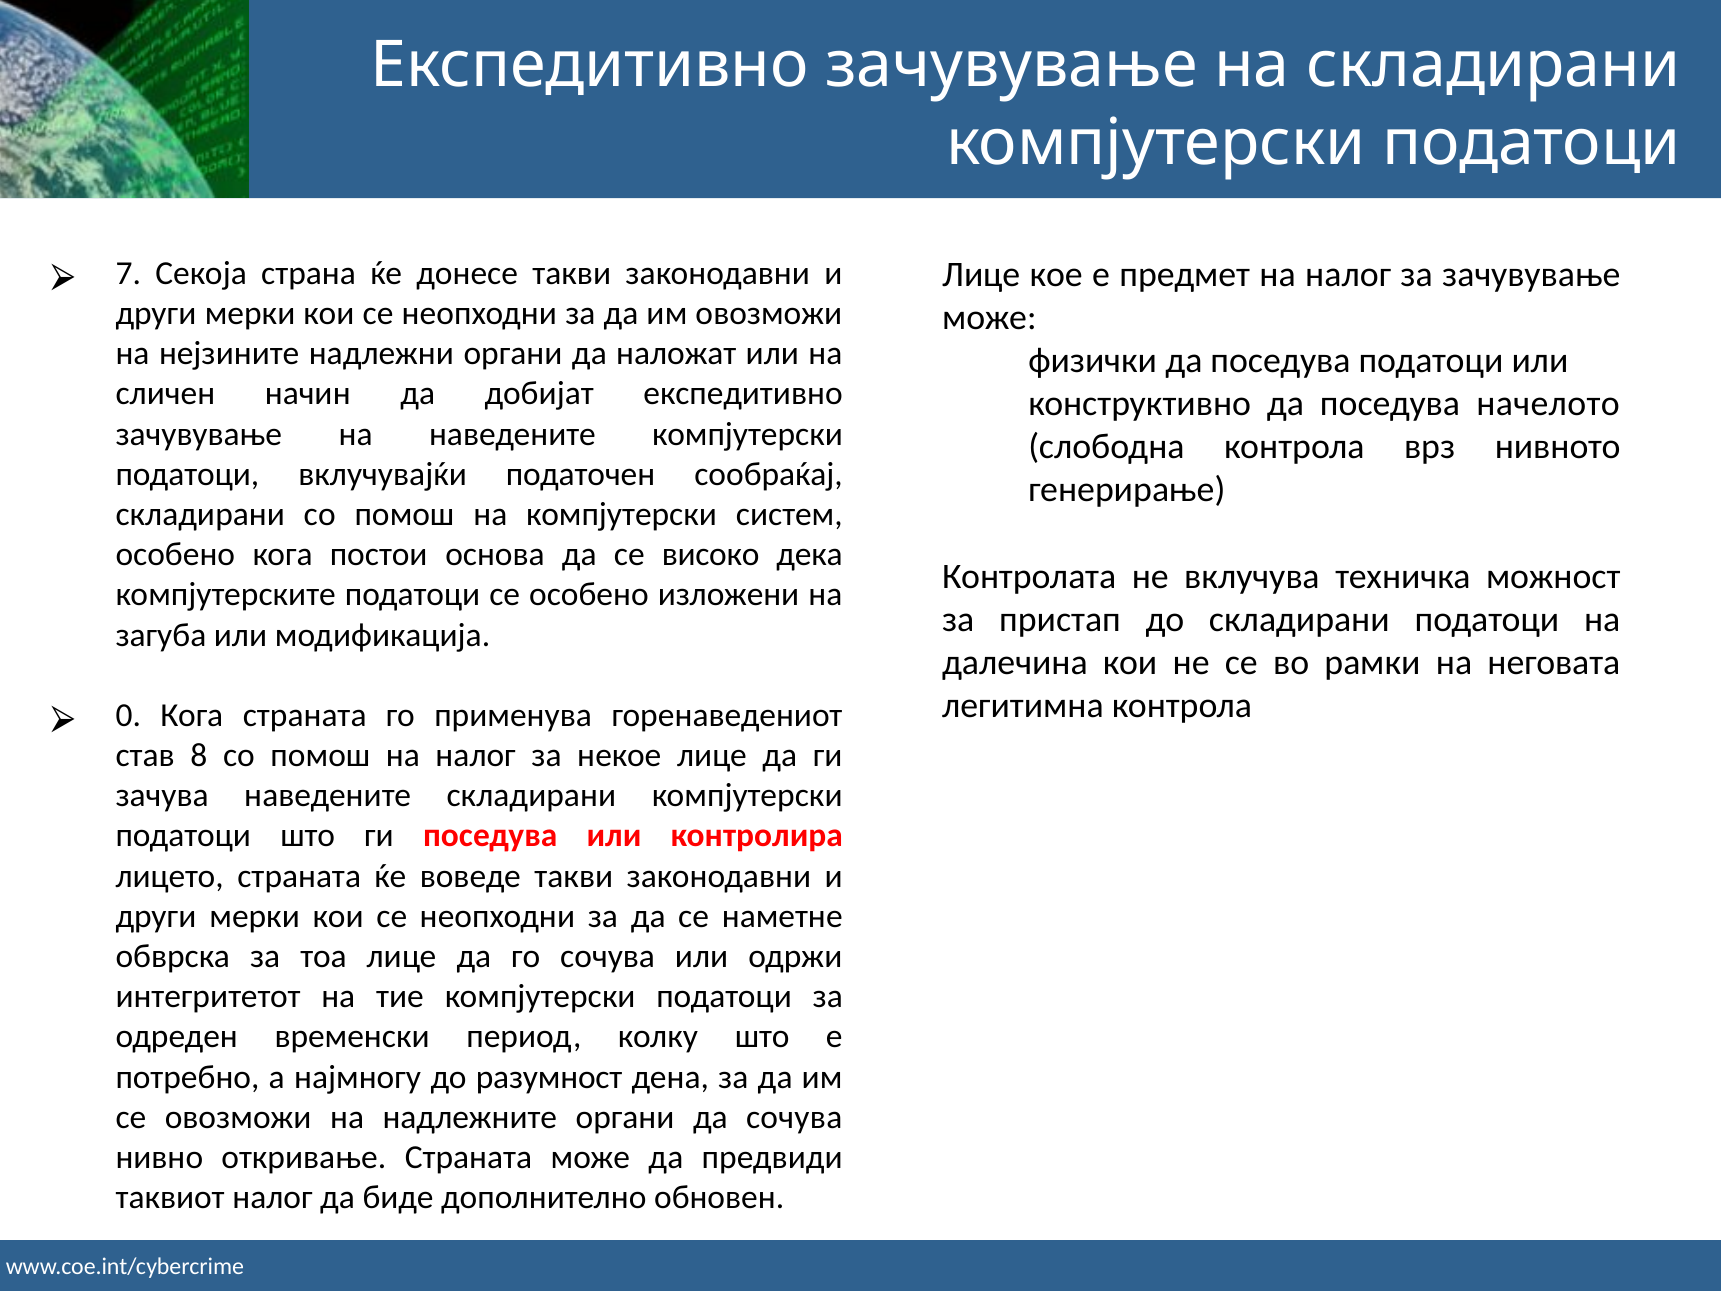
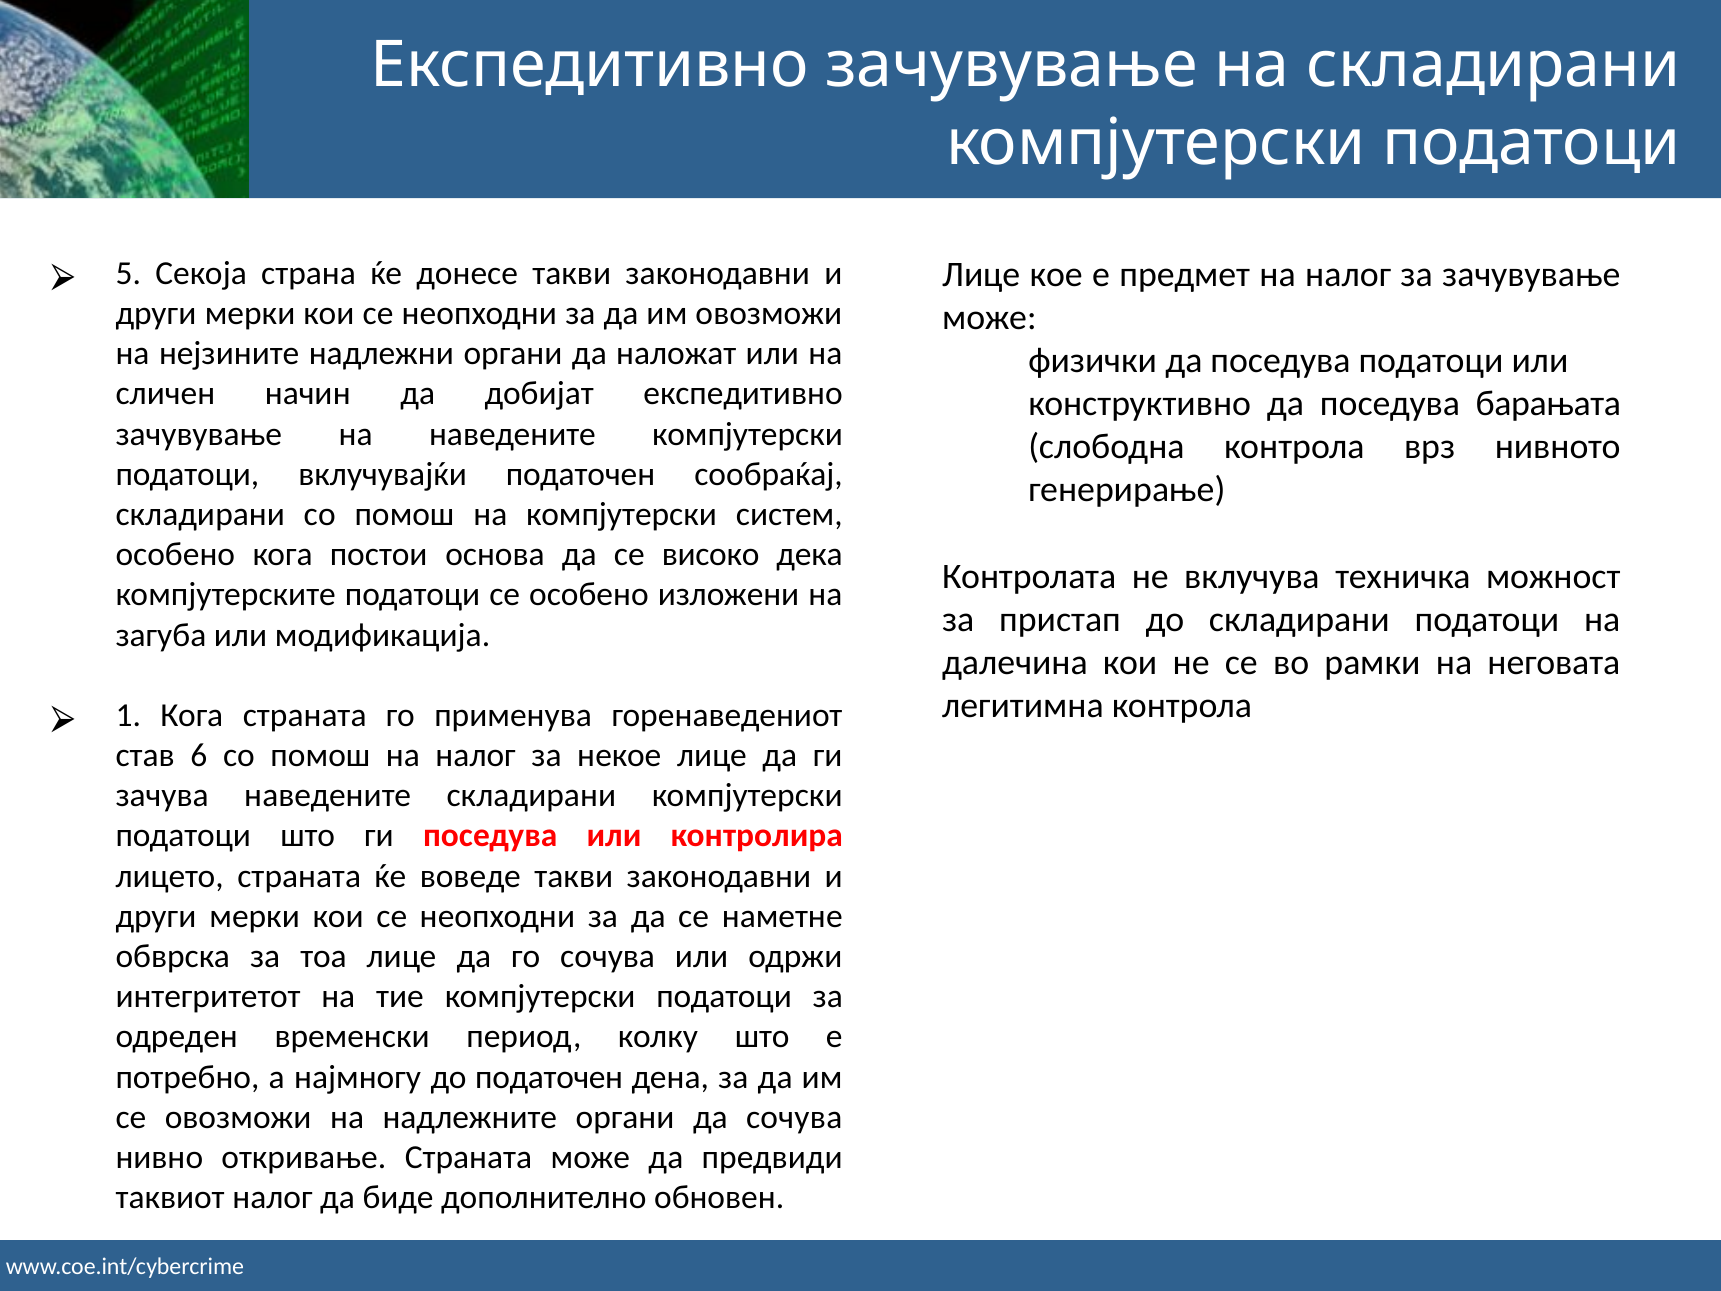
7: 7 -> 5
начелото: начелото -> барањата
0: 0 -> 1
8: 8 -> 6
до разумност: разумност -> податочен
